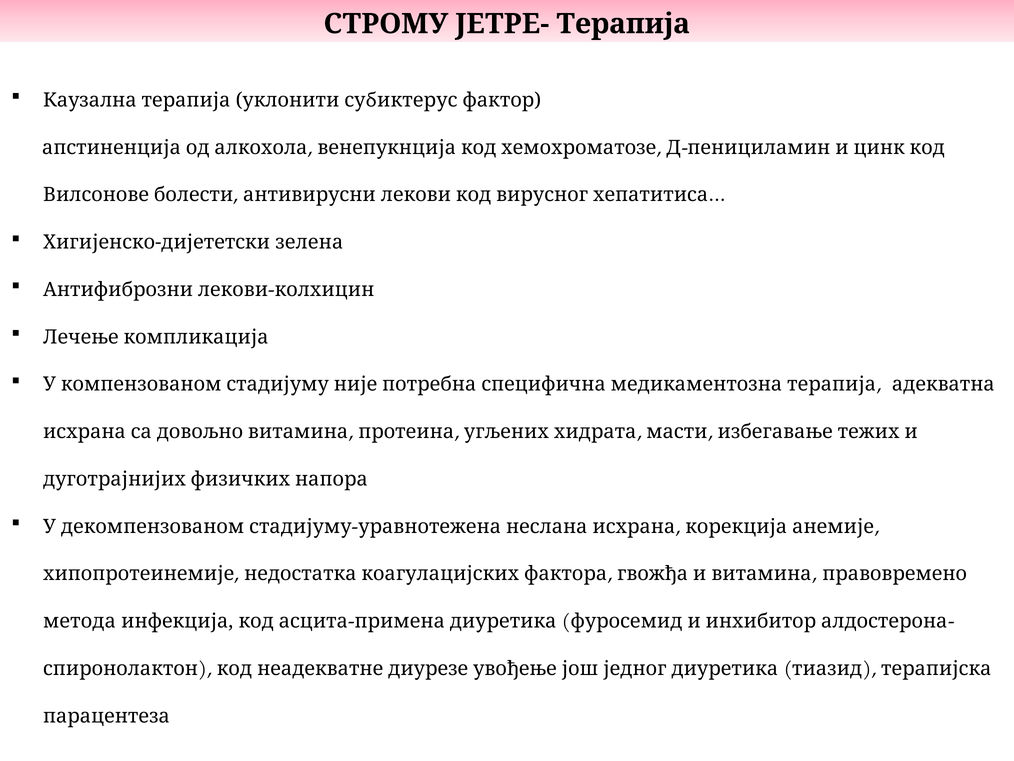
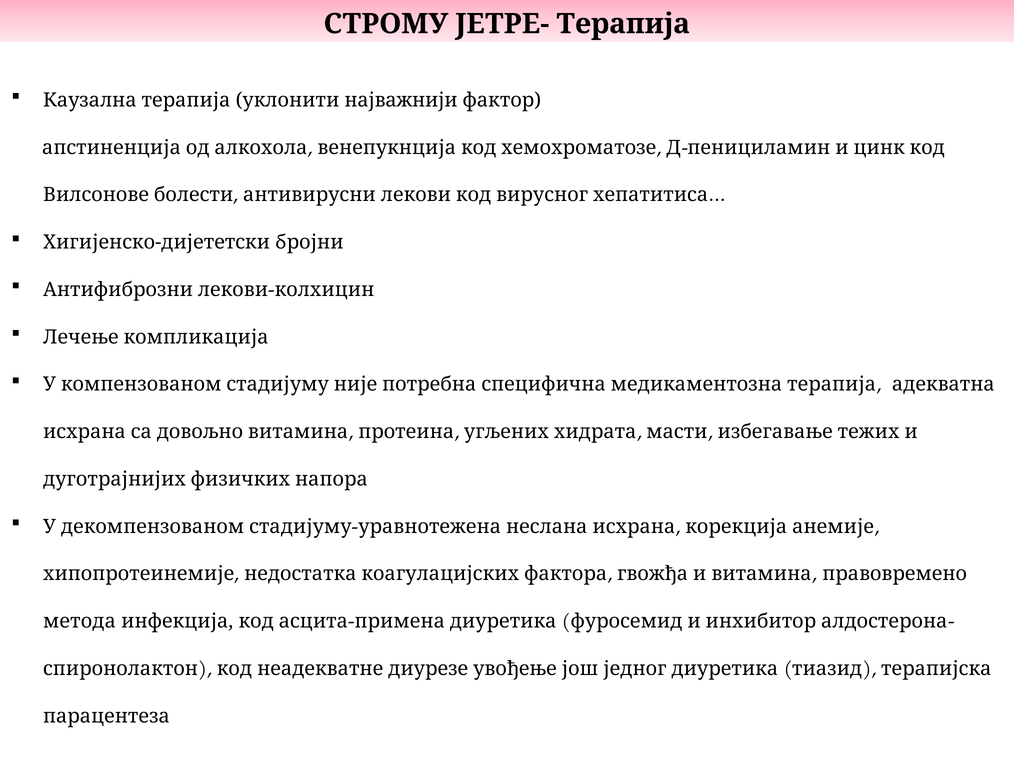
субиктерус: субиктерус -> најважнији
зелена: зелена -> бројни
